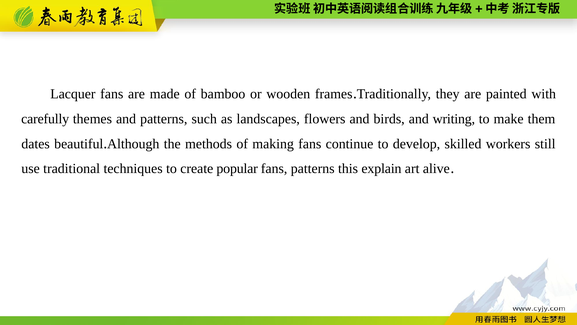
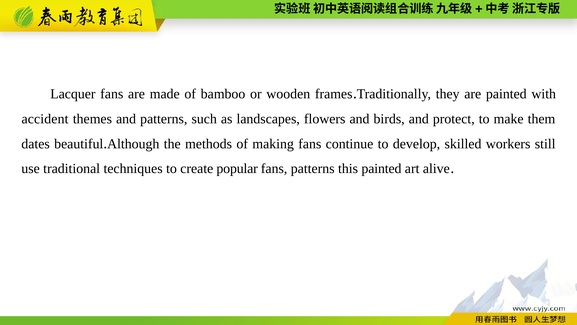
carefully: carefully -> accident
writing: writing -> protect
this explain: explain -> painted
